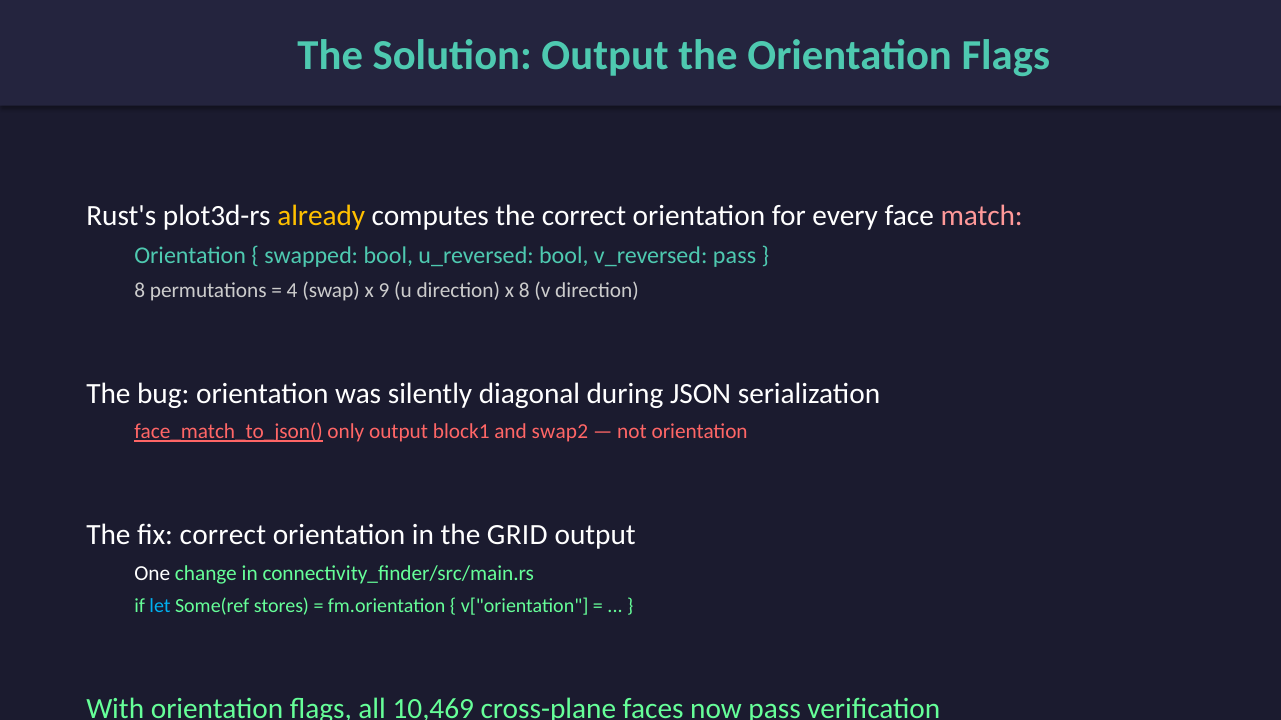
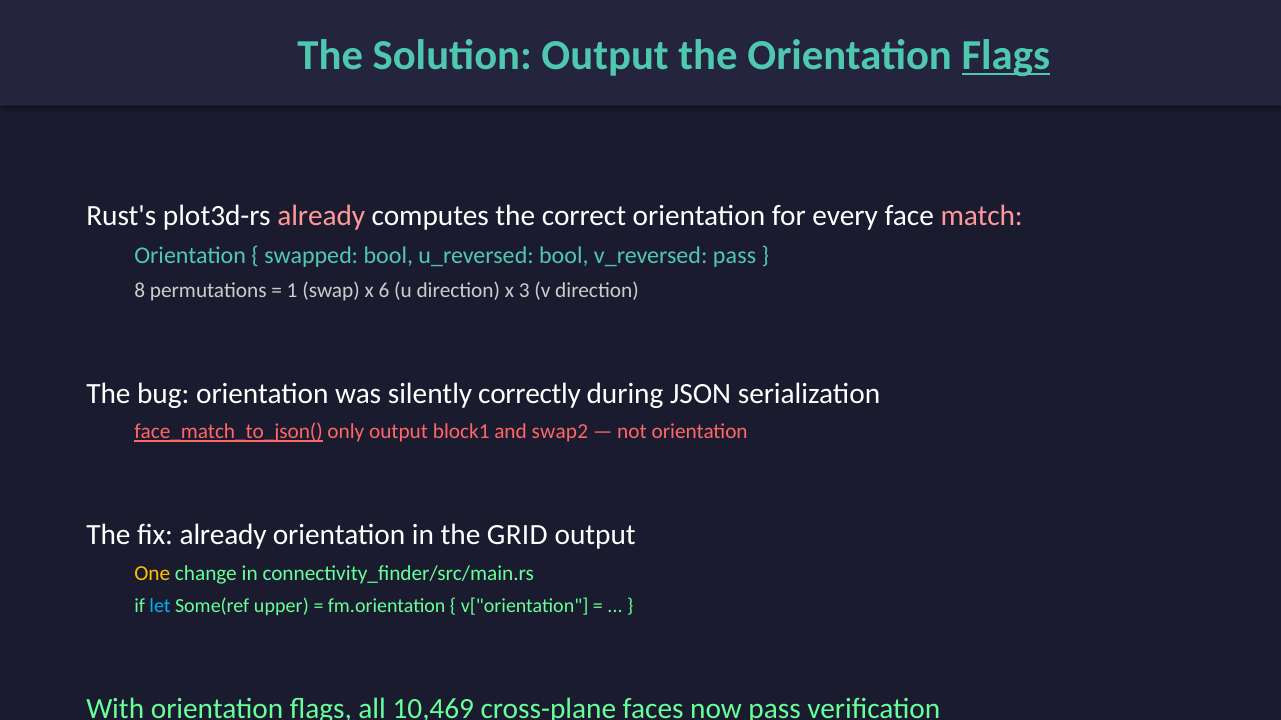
Flags at (1006, 56) underline: none -> present
already at (321, 216) colour: yellow -> pink
4: 4 -> 1
9: 9 -> 6
x 8: 8 -> 3
diagonal: diagonal -> correctly
fix correct: correct -> already
One colour: white -> yellow
stores: stores -> upper
